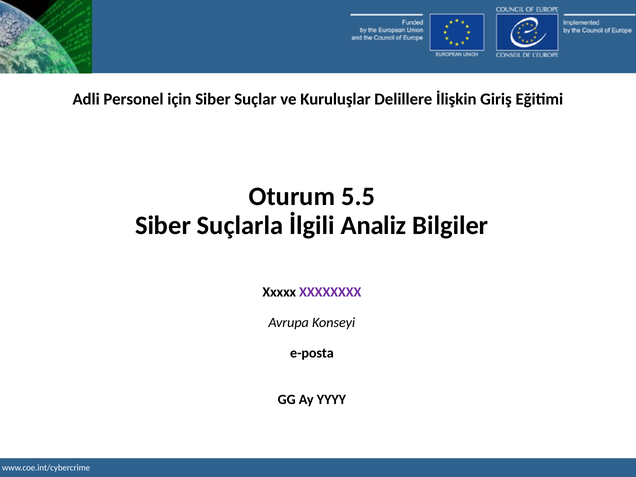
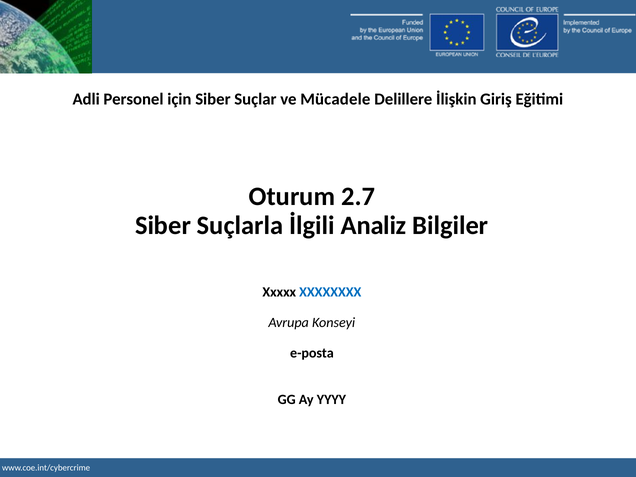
Kuruluşlar: Kuruluşlar -> Mücadele
5.5: 5.5 -> 2.7
XXXXXXXX colour: purple -> blue
